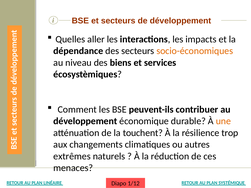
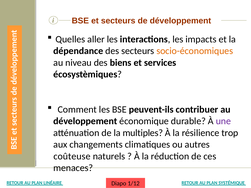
une colour: orange -> purple
touchent: touchent -> multiples
extrêmes: extrêmes -> coûteuse
